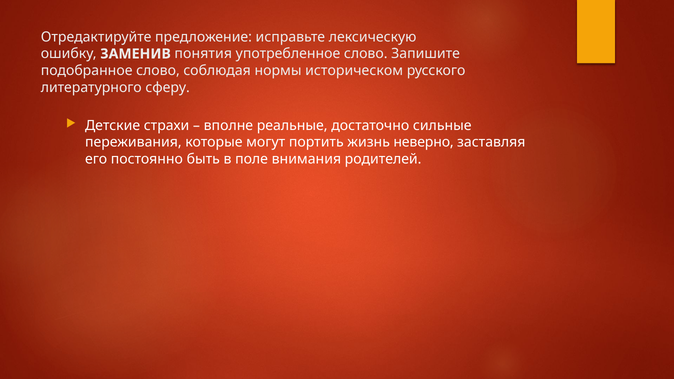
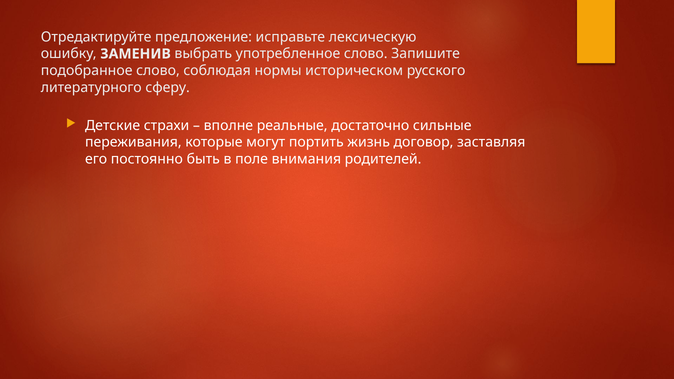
понятия: понятия -> выбрать
неверно: неверно -> договор
